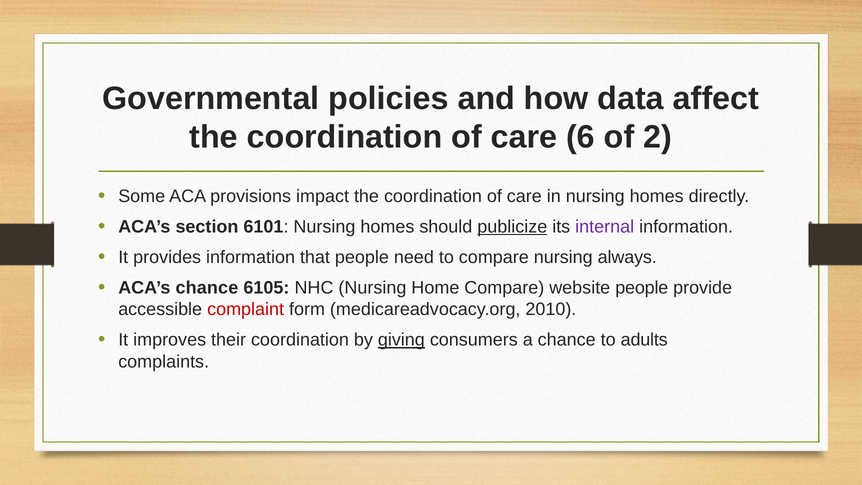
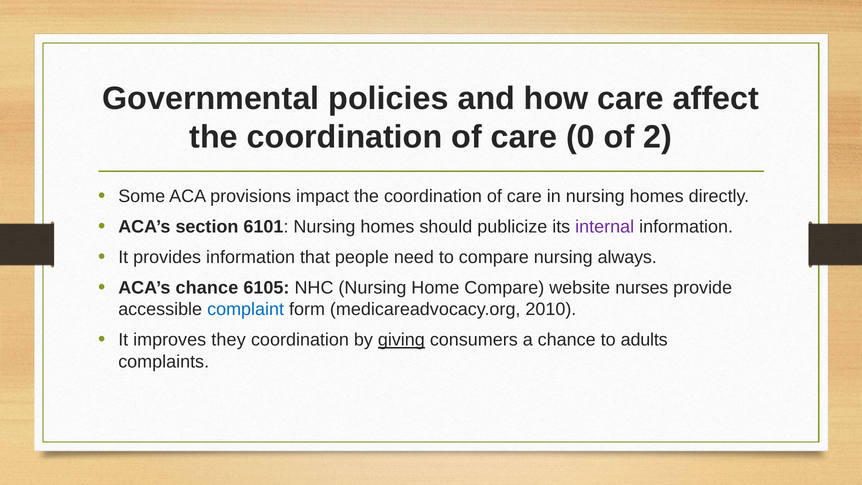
how data: data -> care
6: 6 -> 0
publicize underline: present -> none
website people: people -> nurses
complaint colour: red -> blue
their: their -> they
